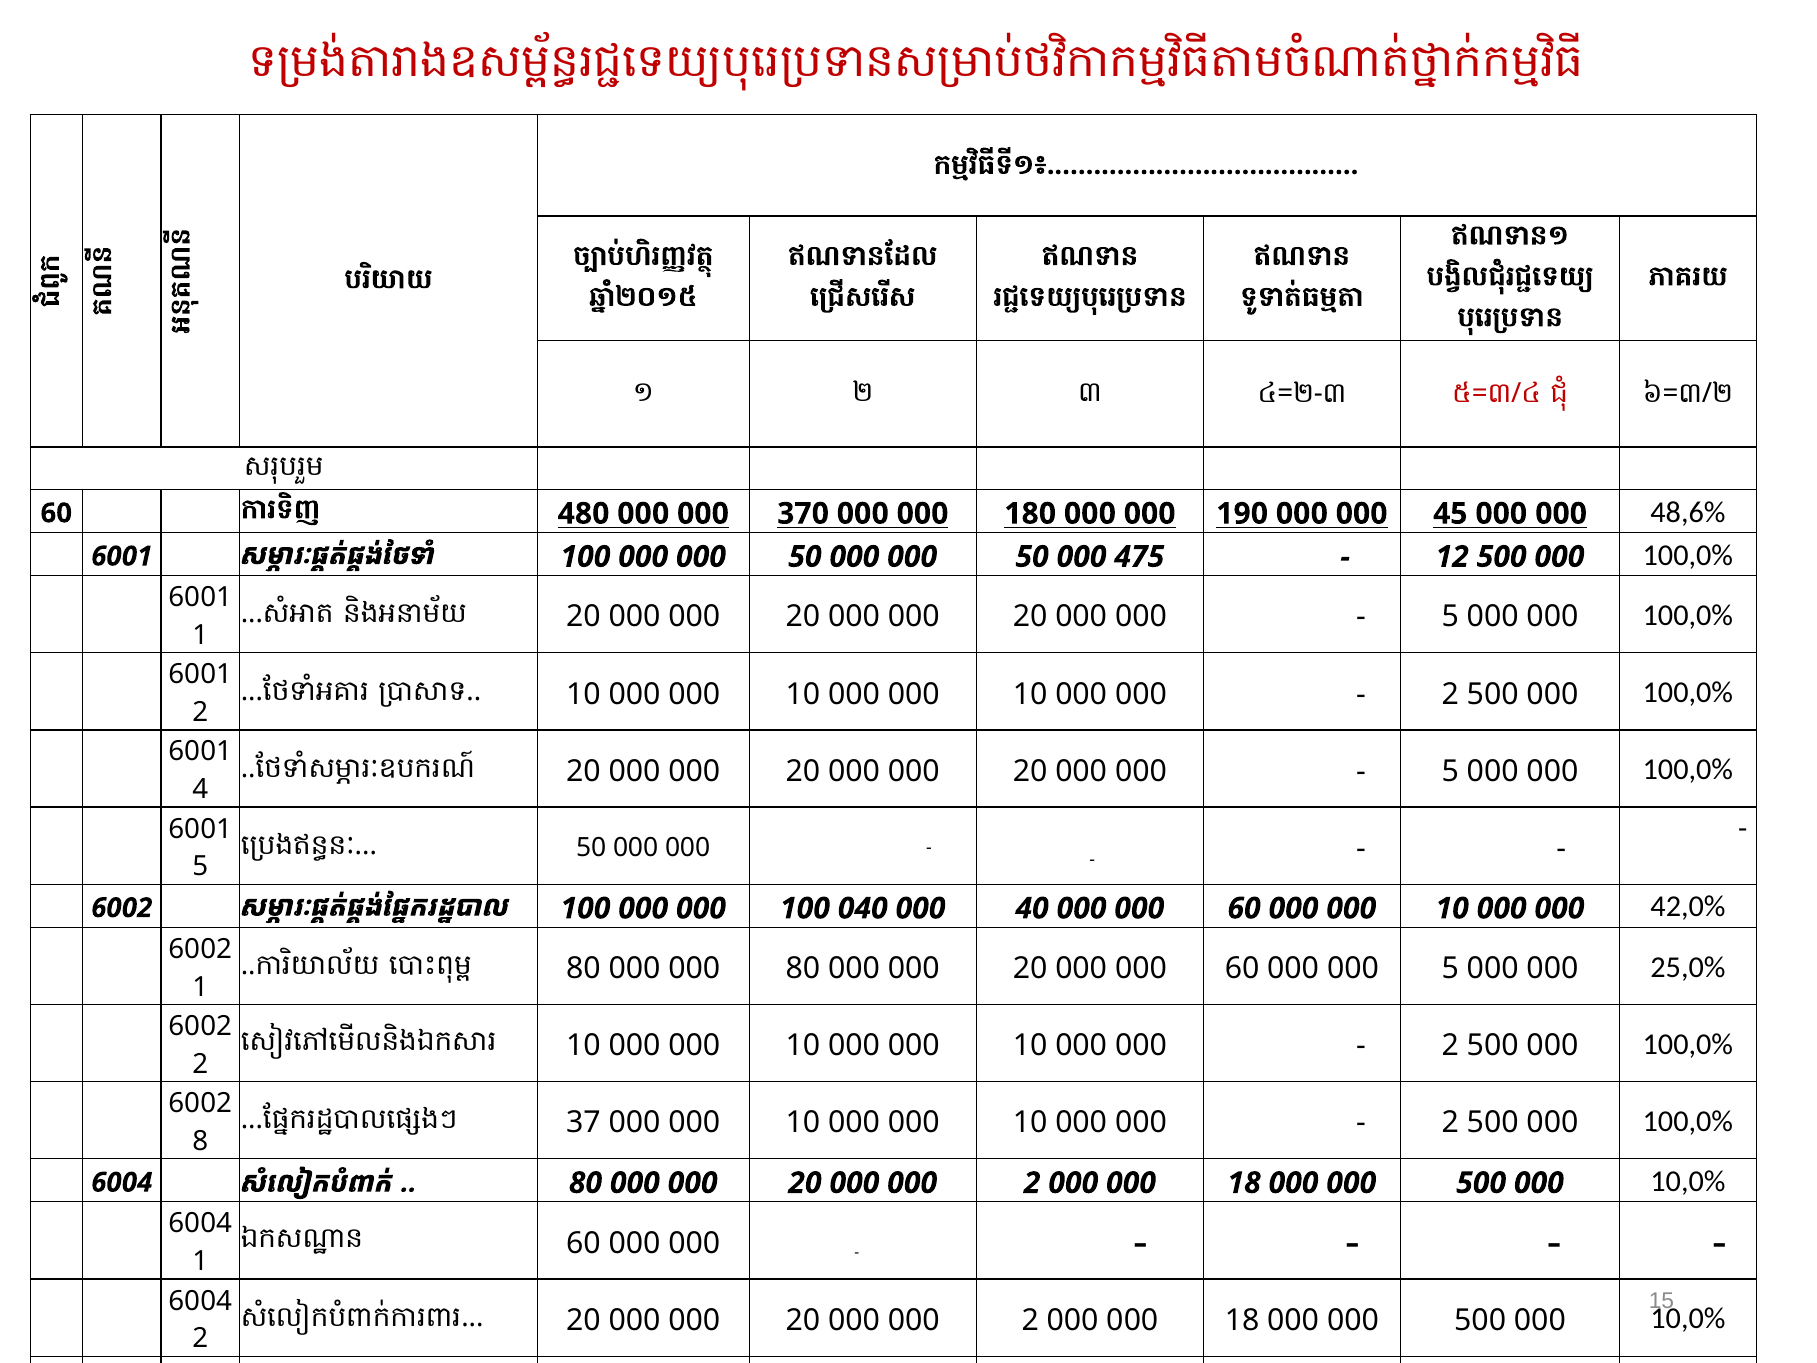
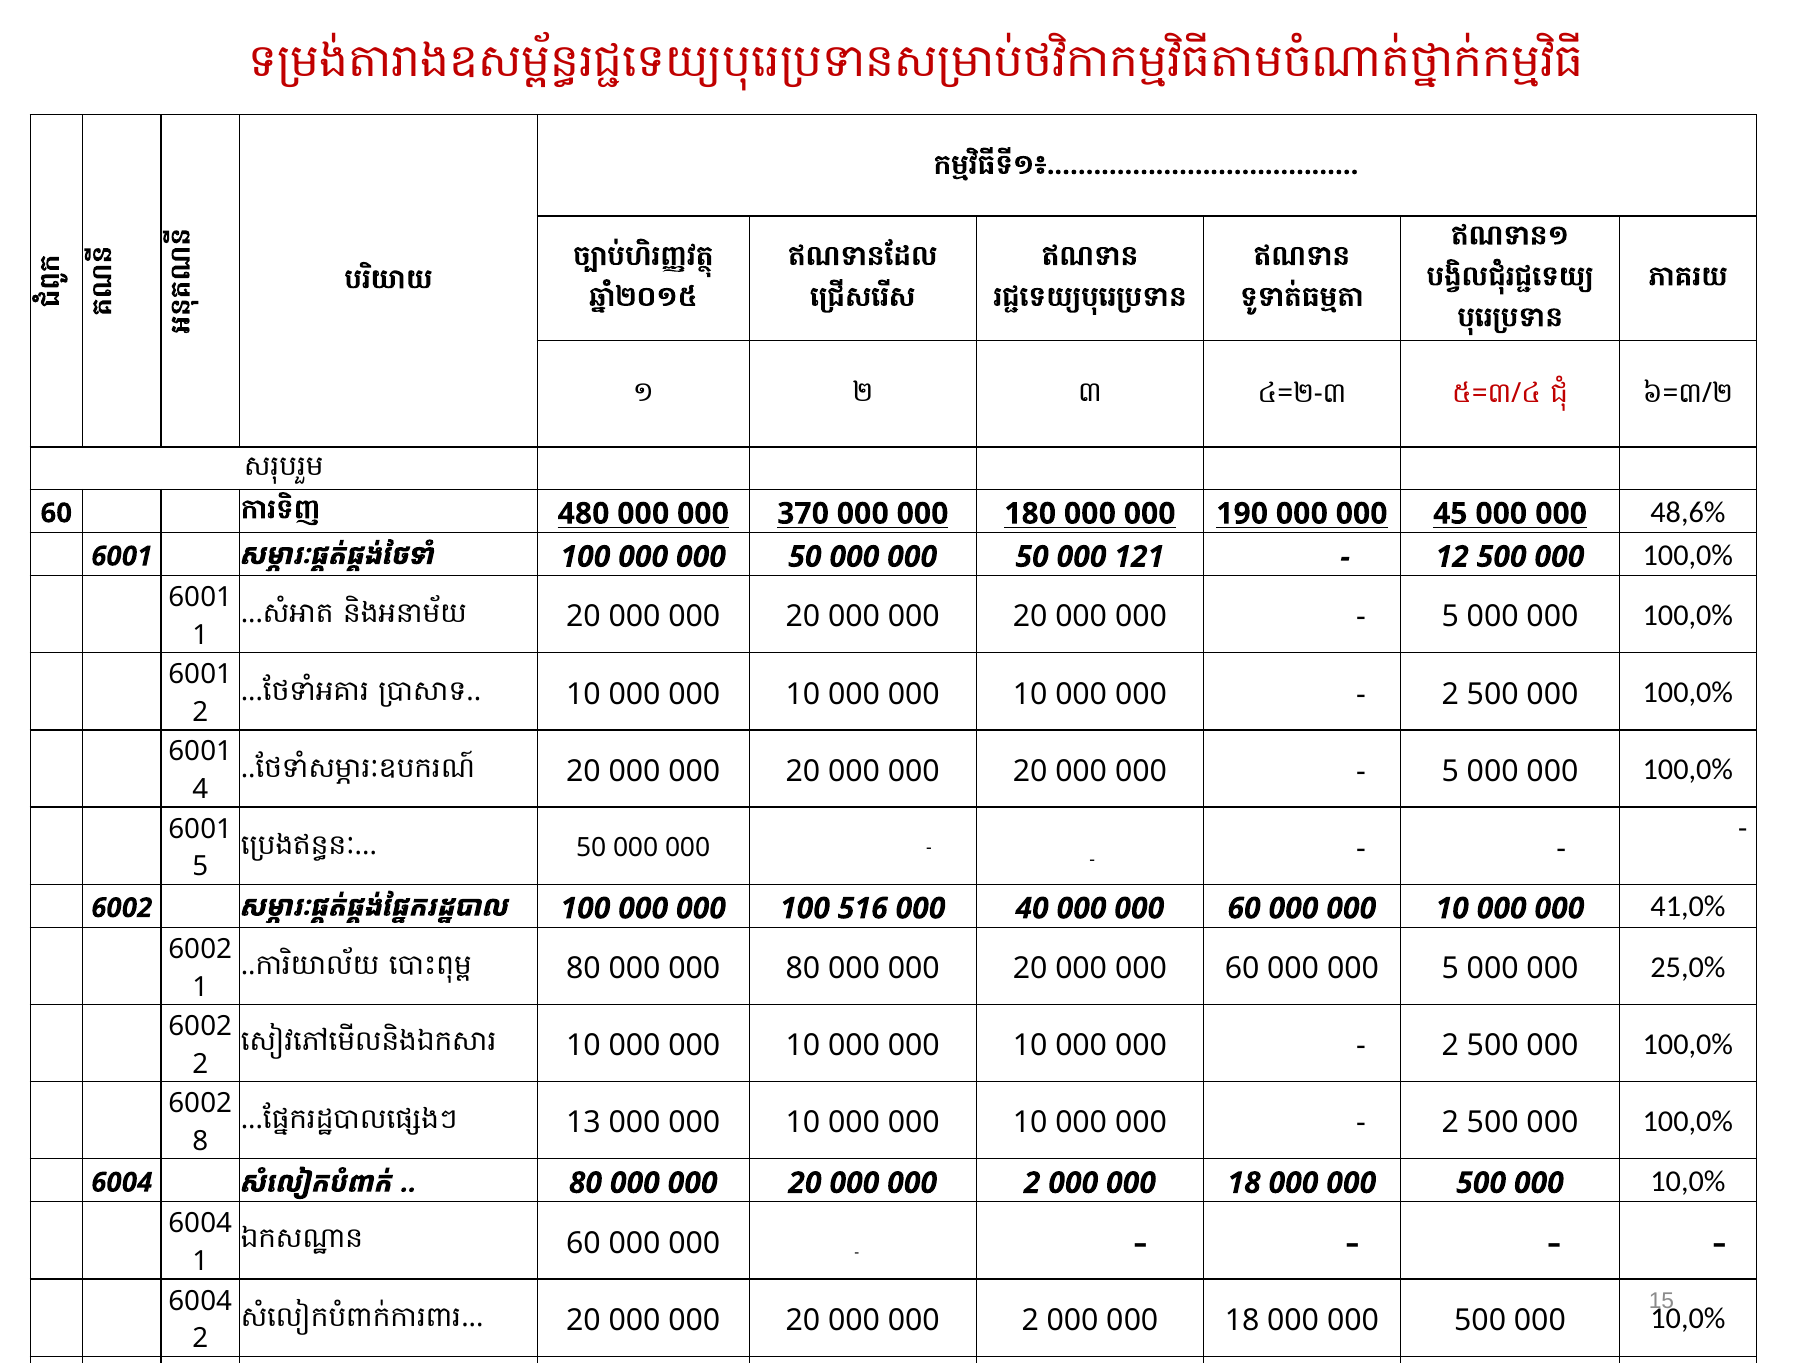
475: 475 -> 121
040: 040 -> 516
42,0%: 42,0% -> 41,0%
37: 37 -> 13
